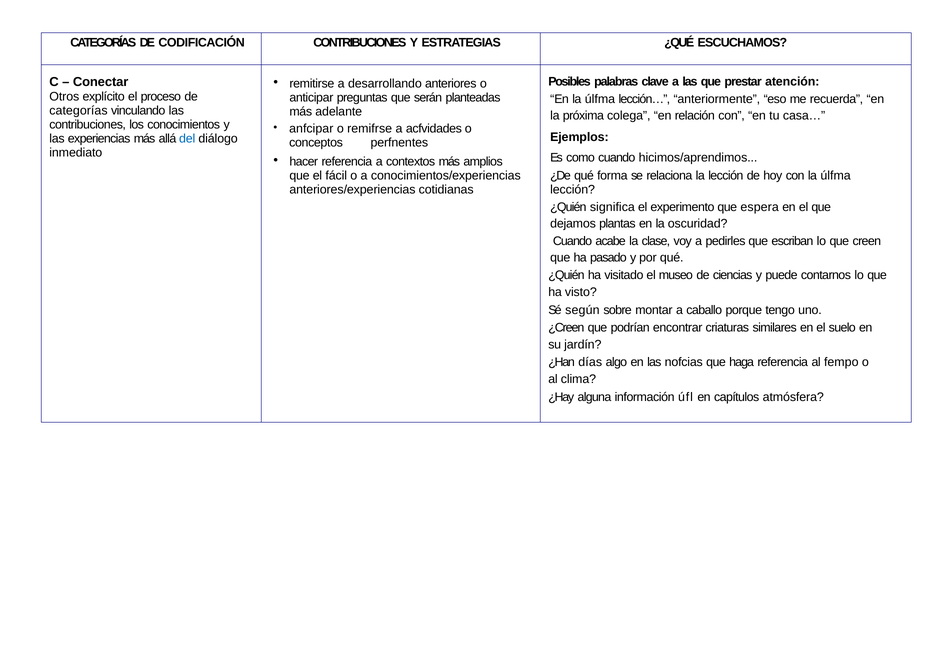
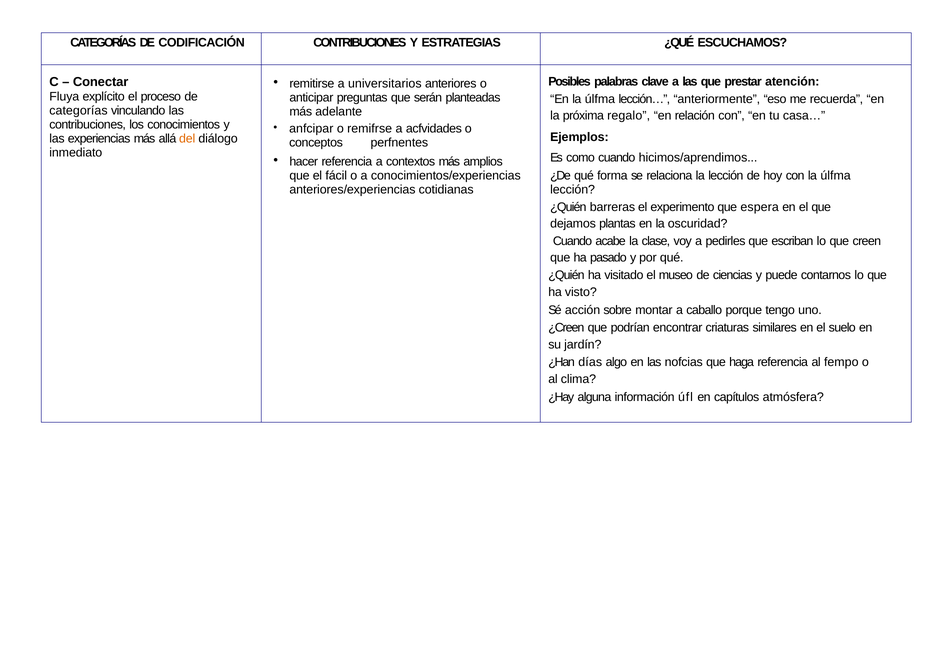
desarrollando: desarrollando -> universitarios
Otros: Otros -> Fluya
colega: colega -> regalo
del colour: blue -> orange
significa: significa -> barreras
según: según -> acción
